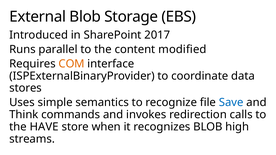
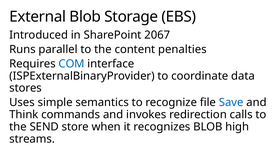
2017: 2017 -> 2067
modified: modified -> penalties
COM colour: orange -> blue
HAVE: HAVE -> SEND
